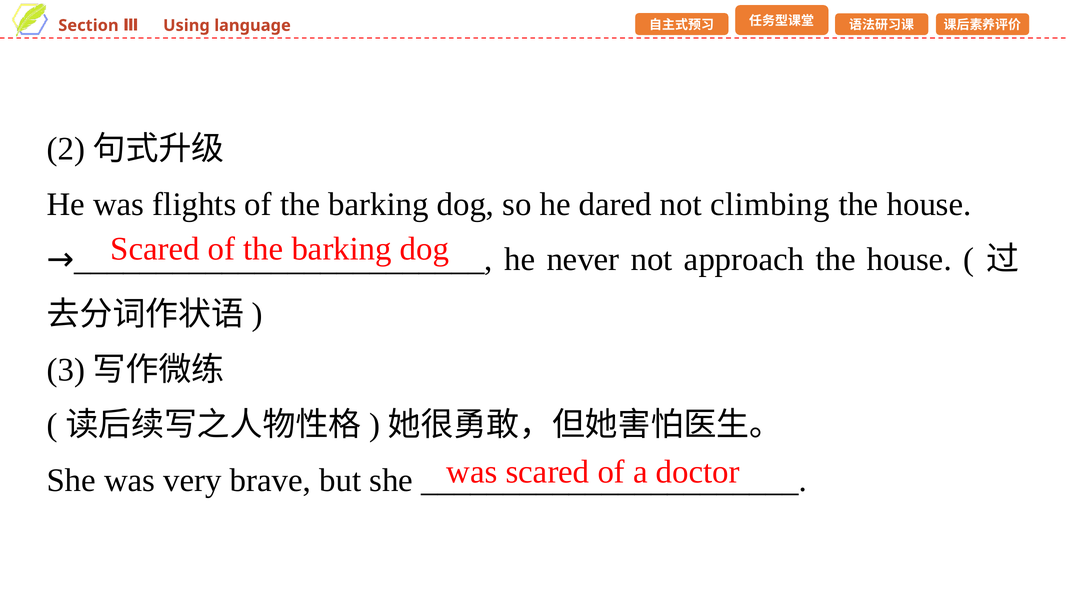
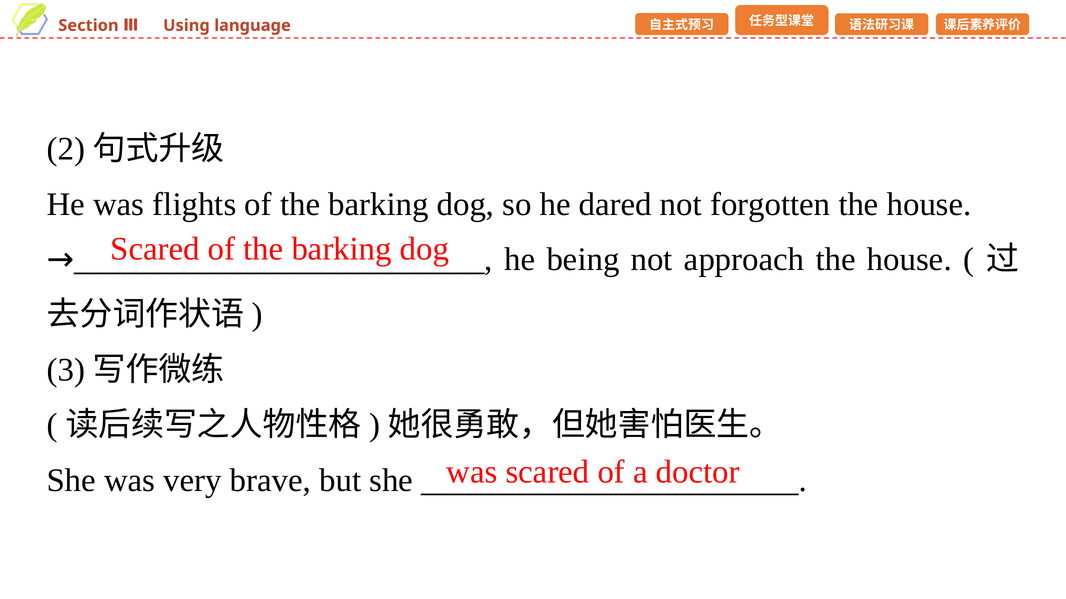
climbing: climbing -> forgotten
never: never -> being
